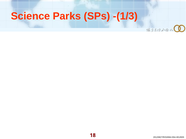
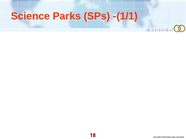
-(1/3: -(1/3 -> -(1/1
